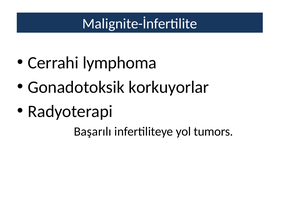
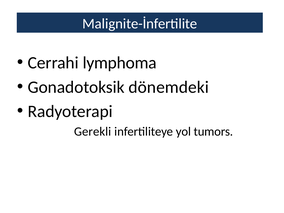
korkuyorlar: korkuyorlar -> dönemdeki
Başarılı: Başarılı -> Gerekli
